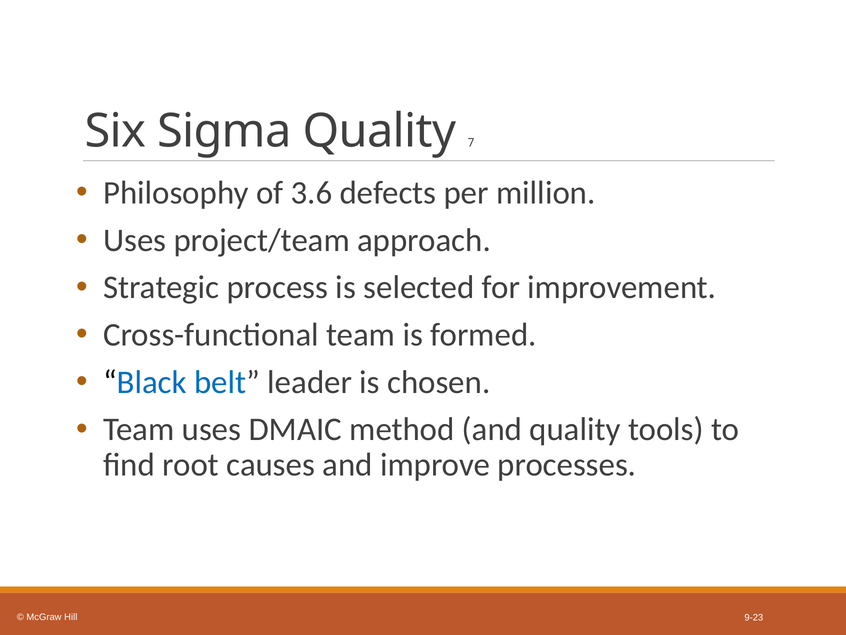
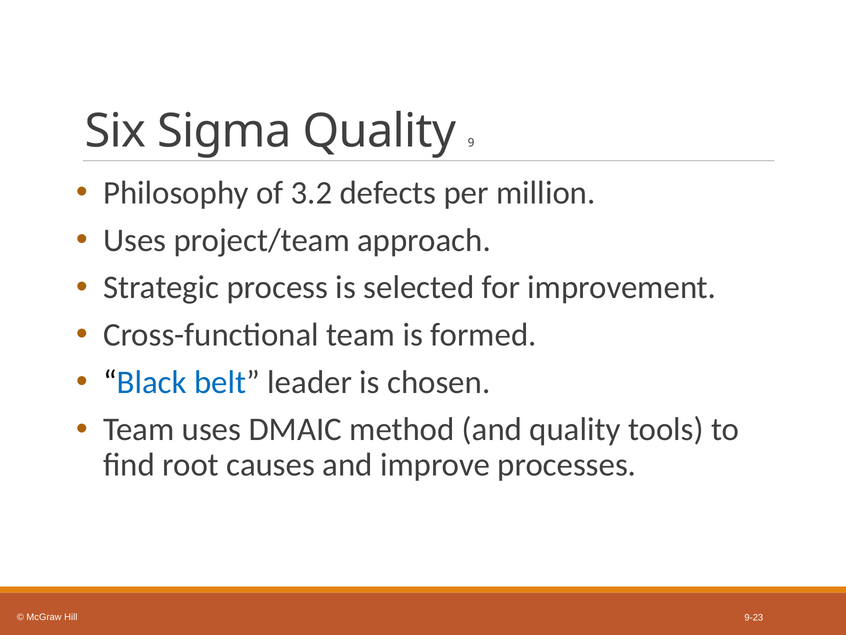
7: 7 -> 9
3.6: 3.6 -> 3.2
